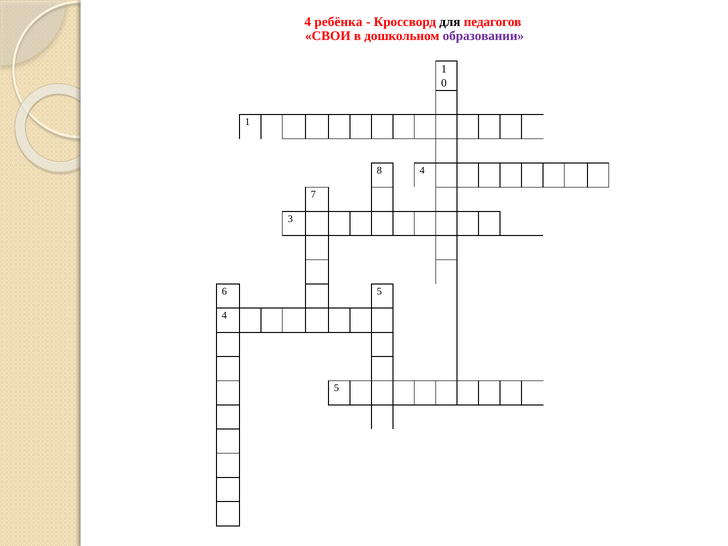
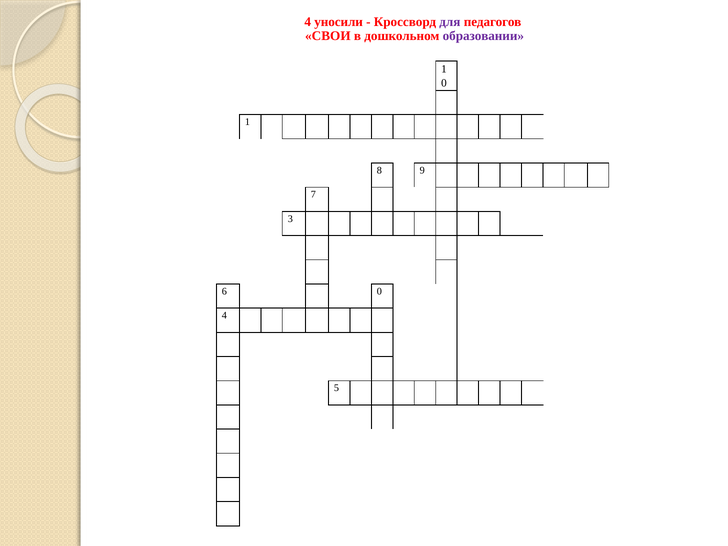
ребёнка: ребёнка -> уносили
для colour: black -> purple
8 4: 4 -> 9
6 5: 5 -> 0
